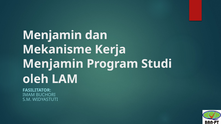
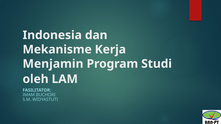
Menjamin at (52, 35): Menjamin -> Indonesia
